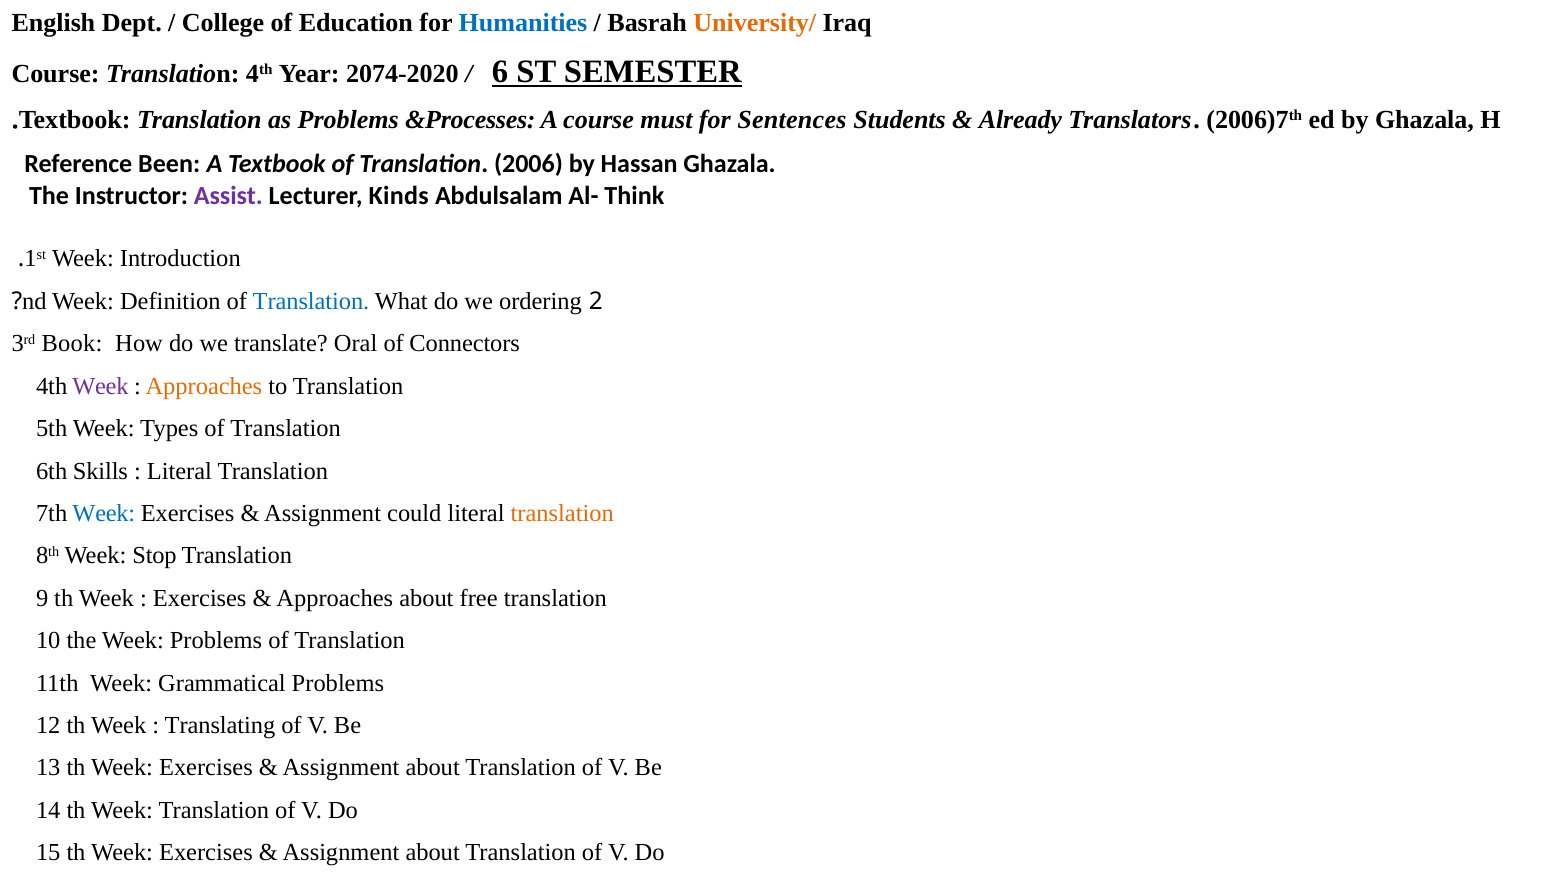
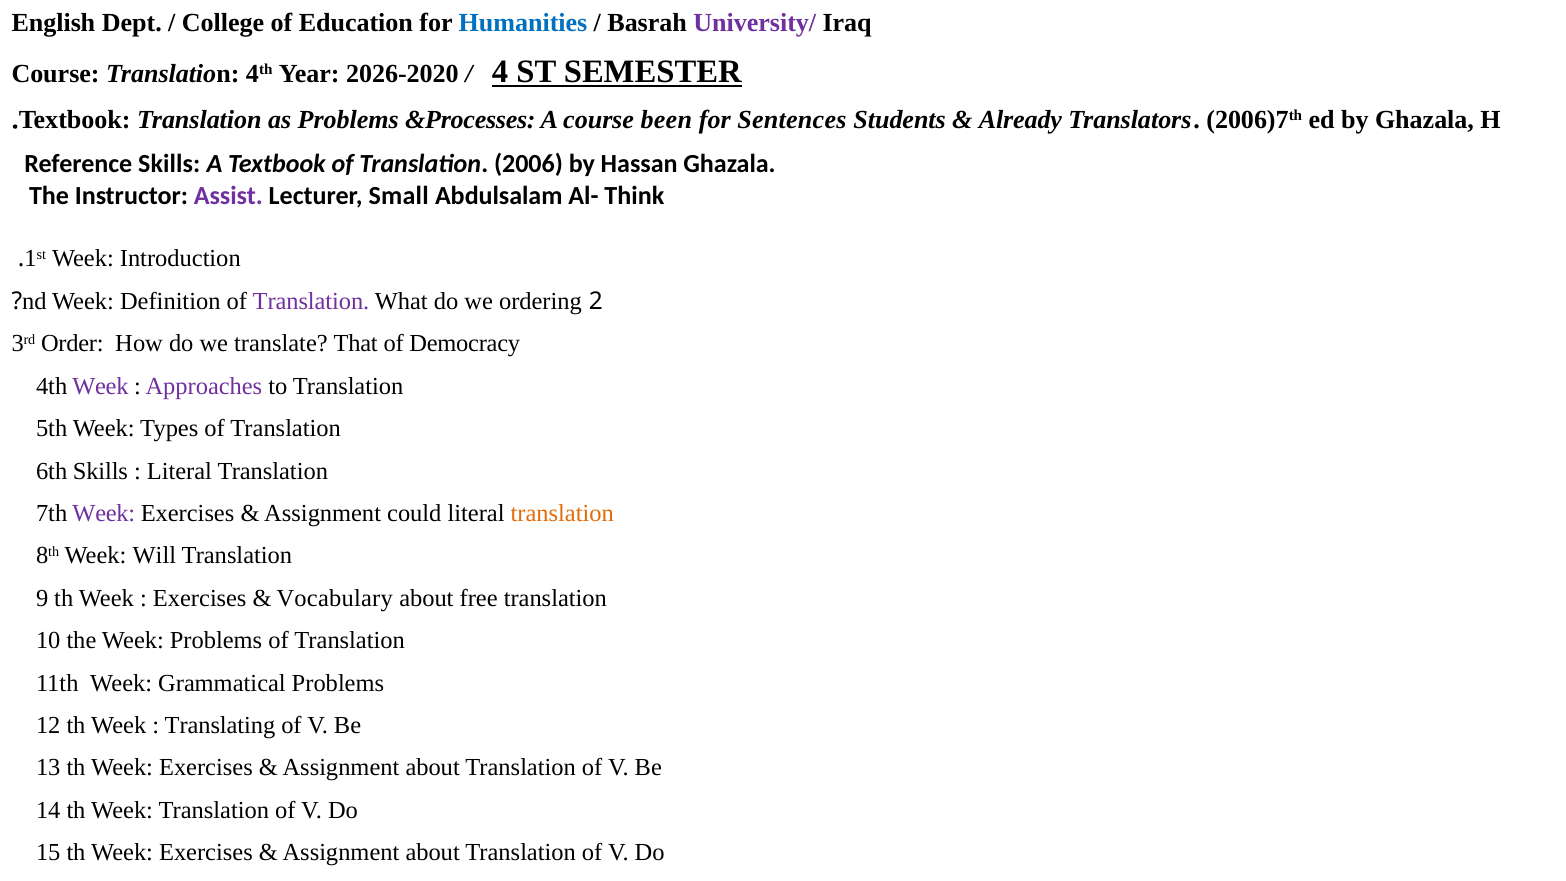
University/ colour: orange -> purple
2074-2020: 2074-2020 -> 2026-2020
6: 6 -> 4
must: must -> been
Reference Been: Been -> Skills
Kinds: Kinds -> Small
Translation at (311, 301) colour: blue -> purple
Book: Book -> Order
Oral: Oral -> That
Connectors: Connectors -> Democracy
Approaches at (204, 386) colour: orange -> purple
Week at (104, 513) colour: blue -> purple
Stop: Stop -> Will
Approaches at (335, 598): Approaches -> Vocabulary
